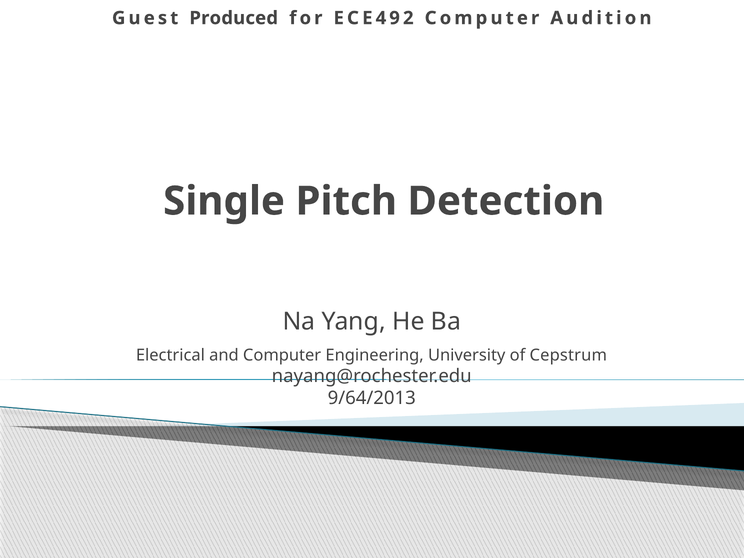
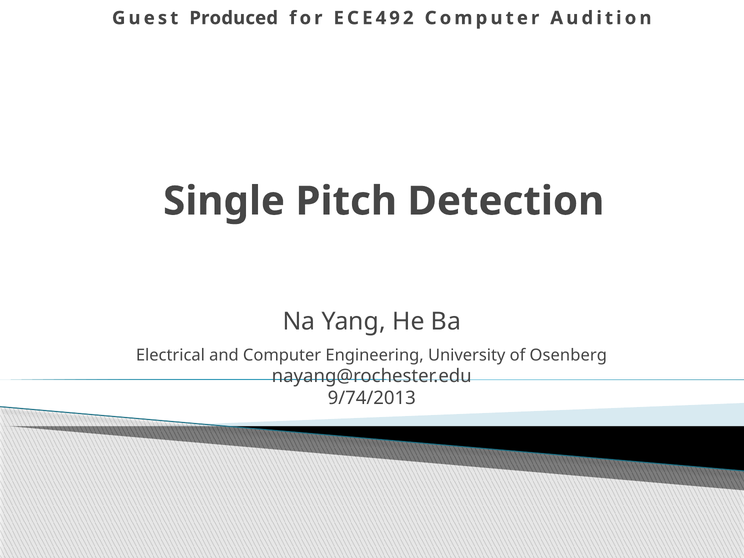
Cepstrum: Cepstrum -> Osenberg
9/64/2013: 9/64/2013 -> 9/74/2013
